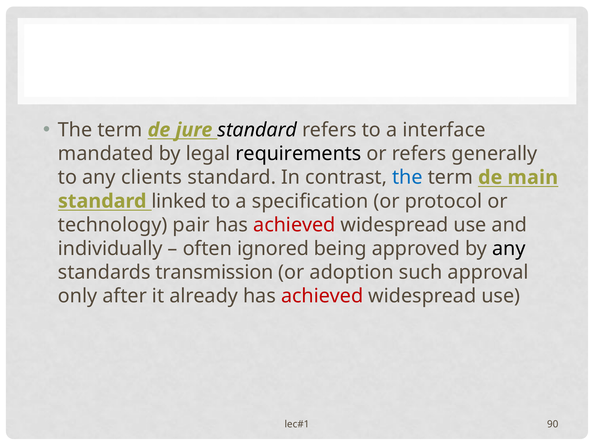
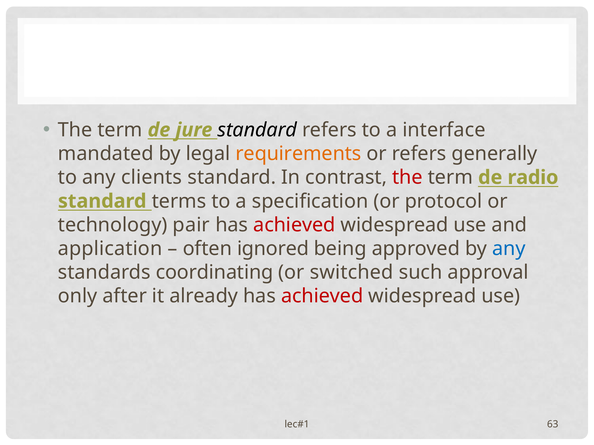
requirements colour: black -> orange
the at (407, 178) colour: blue -> red
main: main -> radio
linked: linked -> terms
individually: individually -> application
any at (509, 249) colour: black -> blue
transmission: transmission -> coordinating
adoption: adoption -> switched
90: 90 -> 63
